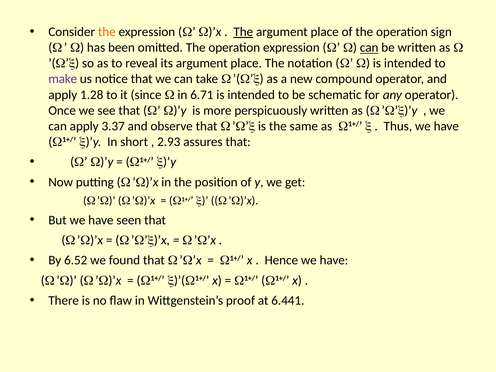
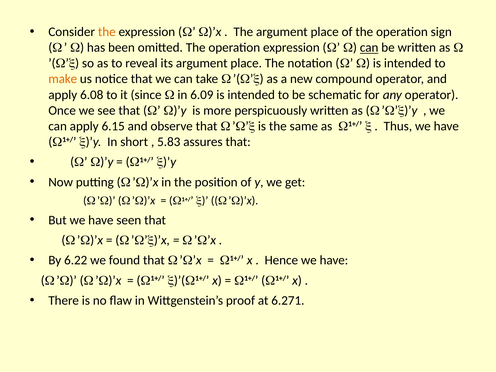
The at (243, 32) underline: present -> none
make colour: purple -> orange
1.28: 1.28 -> 6.08
6.71: 6.71 -> 6.09
3.37: 3.37 -> 6.15
2.93: 2.93 -> 5.83
6.52: 6.52 -> 6.22
6.441: 6.441 -> 6.271
